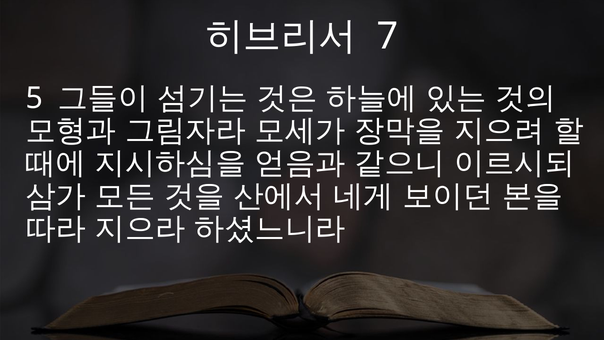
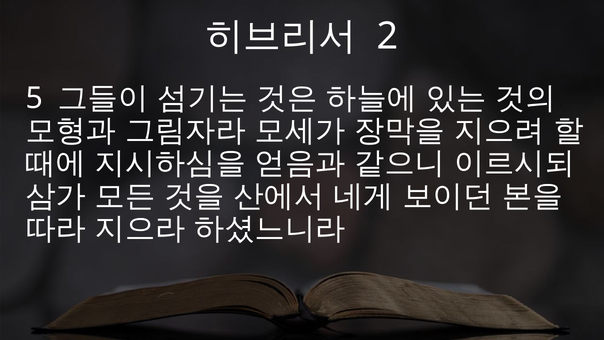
7: 7 -> 2
